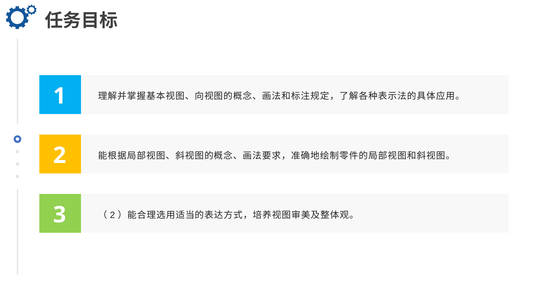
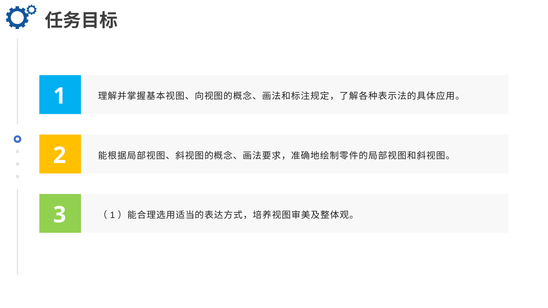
2 at (113, 215): 2 -> 1
